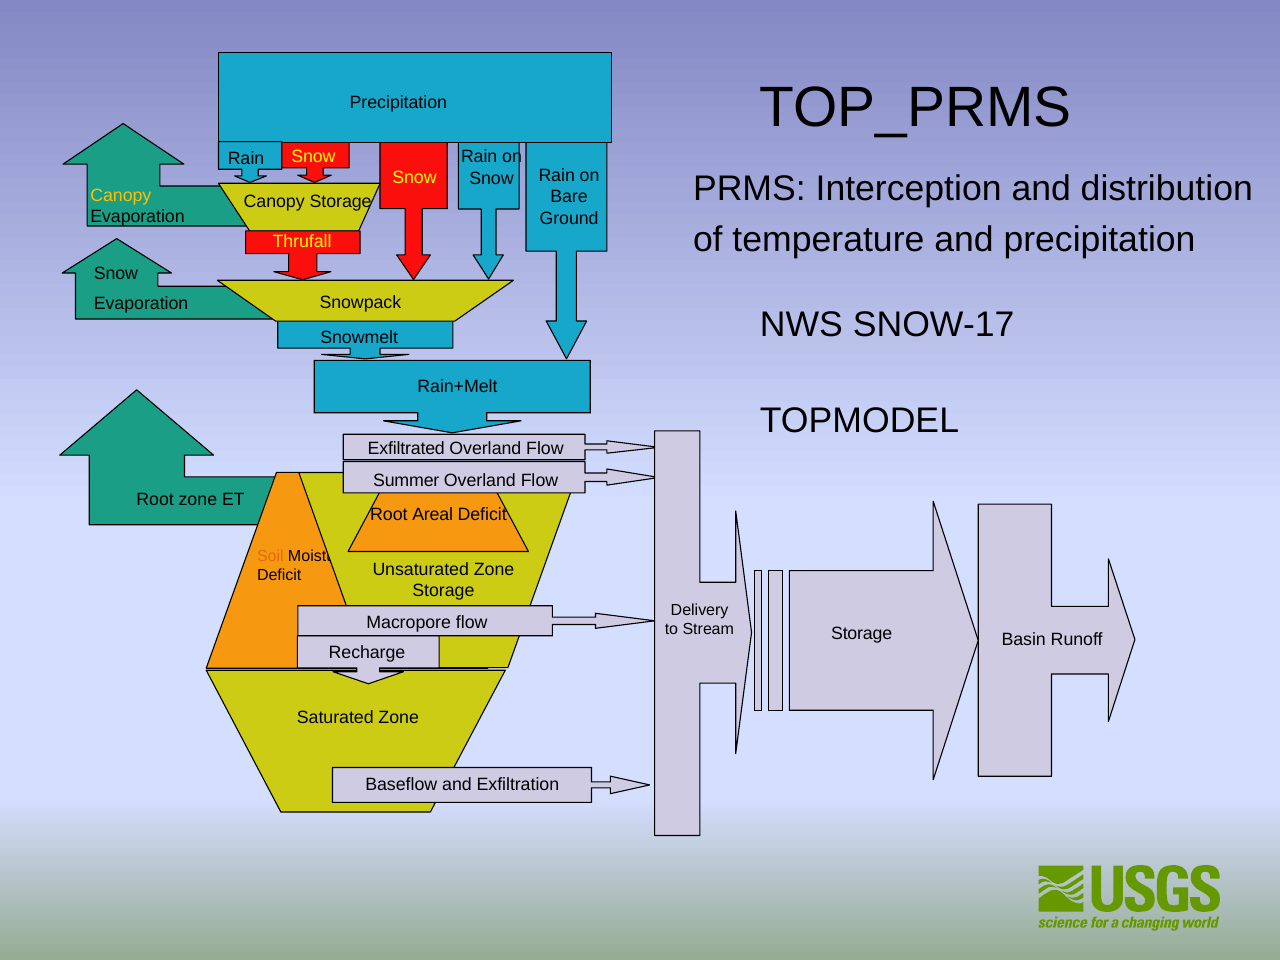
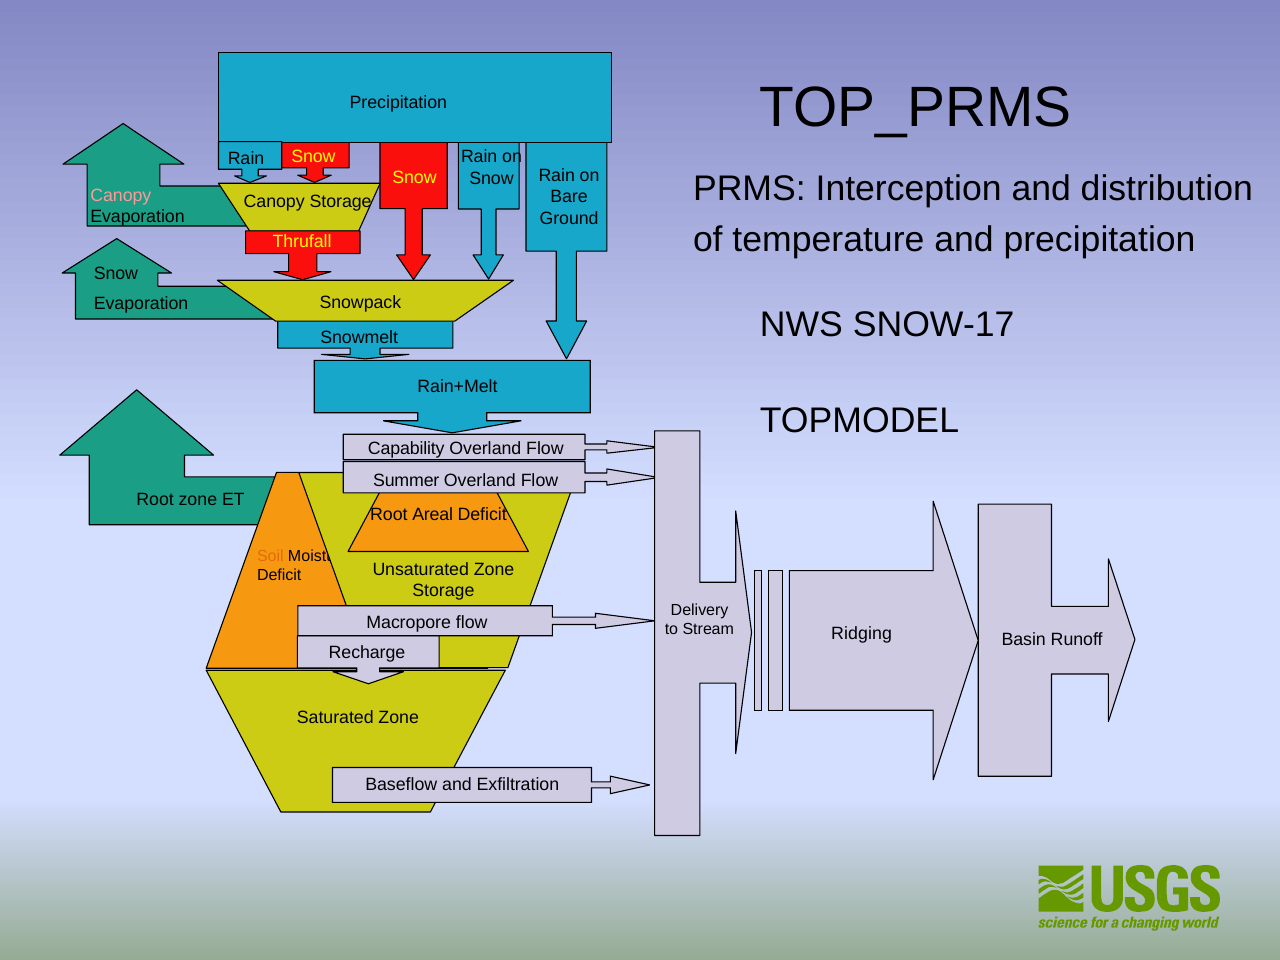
Canopy at (121, 196) colour: yellow -> pink
Exfiltrated: Exfiltrated -> Capability
Stream Storage: Storage -> Ridging
